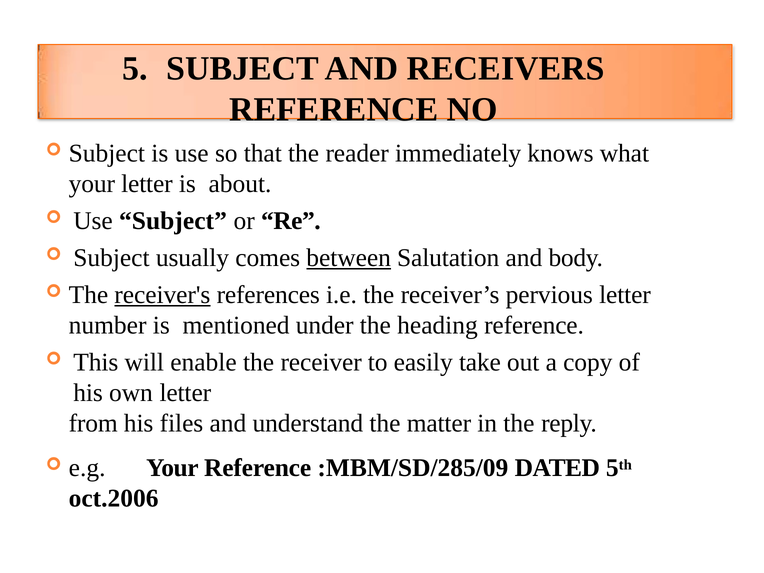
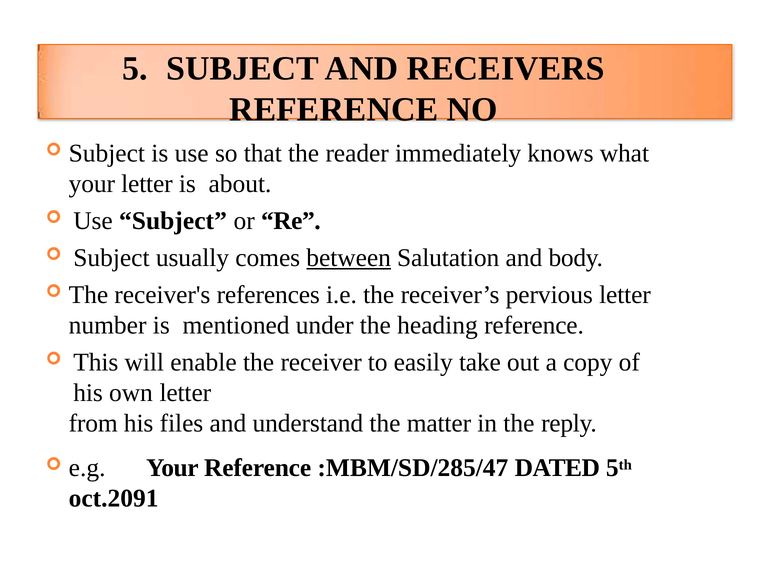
receiver's underline: present -> none
:MBM/SD/285/09: :MBM/SD/285/09 -> :MBM/SD/285/47
oct.2006: oct.2006 -> oct.2091
